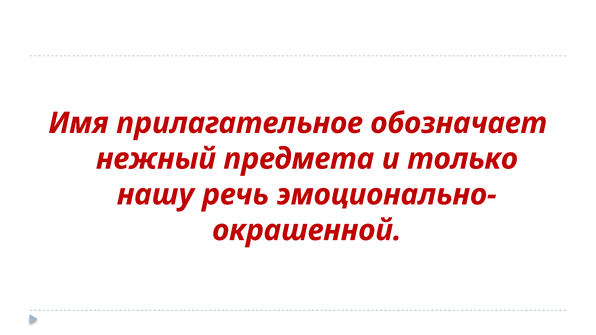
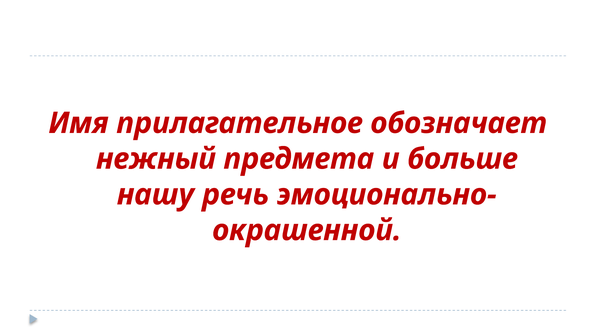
только: только -> больше
